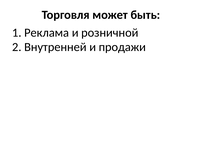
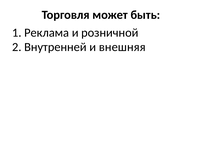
продажи: продажи -> внешняя
